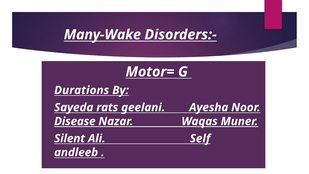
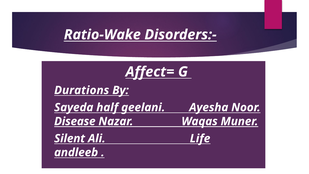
Many-Wake: Many-Wake -> Ratio-Wake
Motor=: Motor= -> Affect=
rats: rats -> half
Self: Self -> Life
